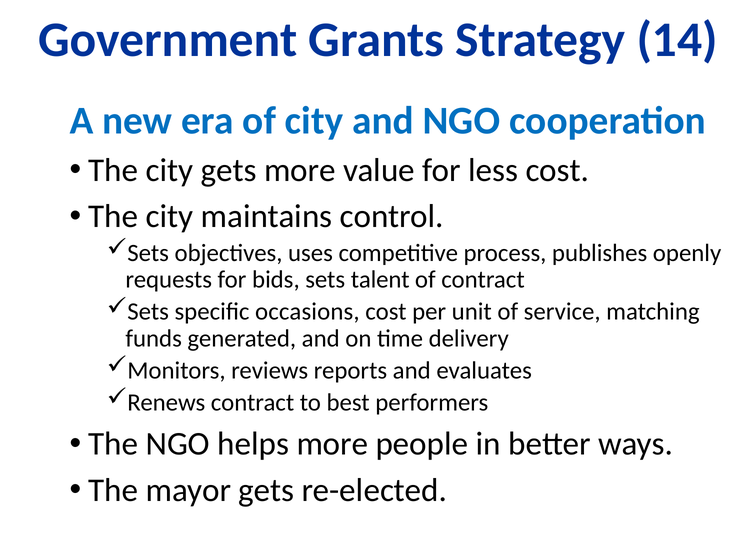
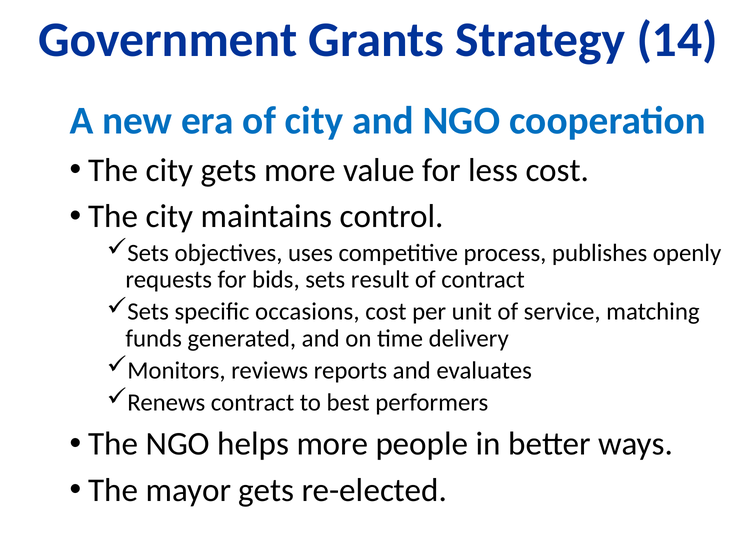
talent: talent -> result
